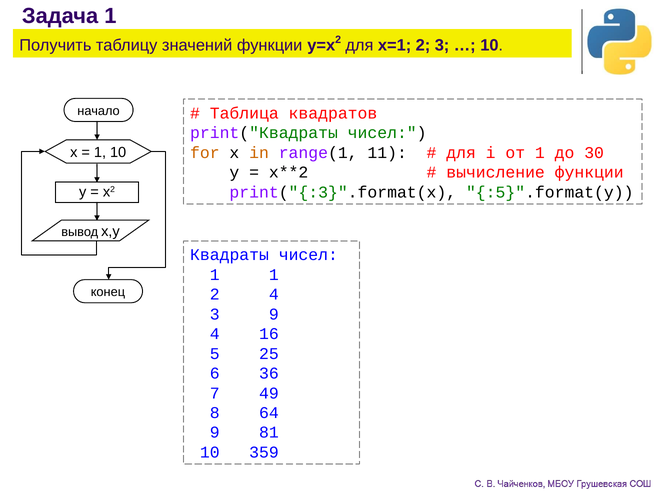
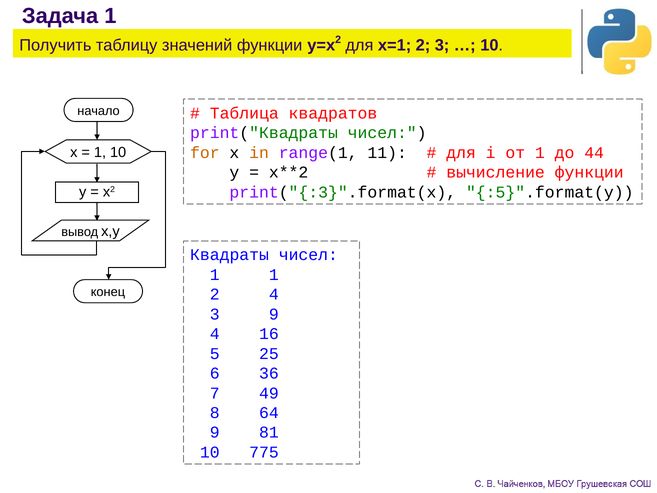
30: 30 -> 44
359: 359 -> 775
